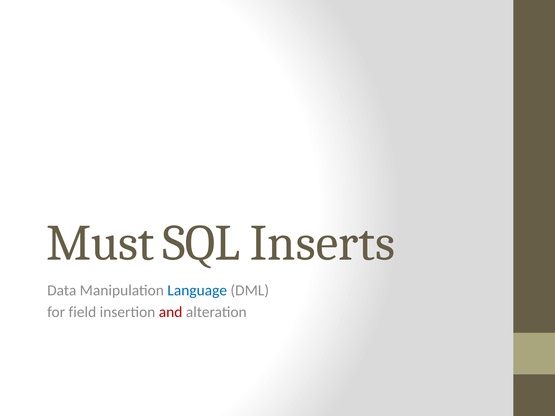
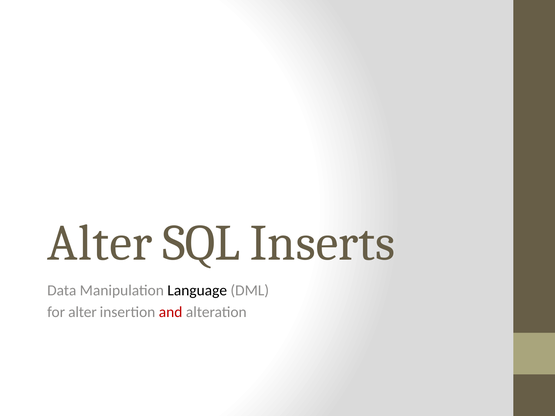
Must at (100, 243): Must -> Alter
Language colour: blue -> black
for field: field -> alter
